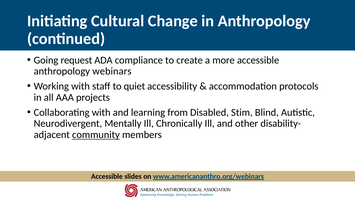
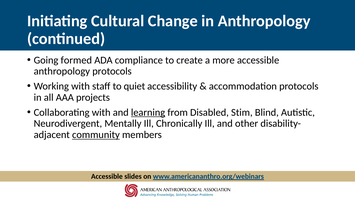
request: request -> formed
anthropology webinars: webinars -> protocols
learning underline: none -> present
